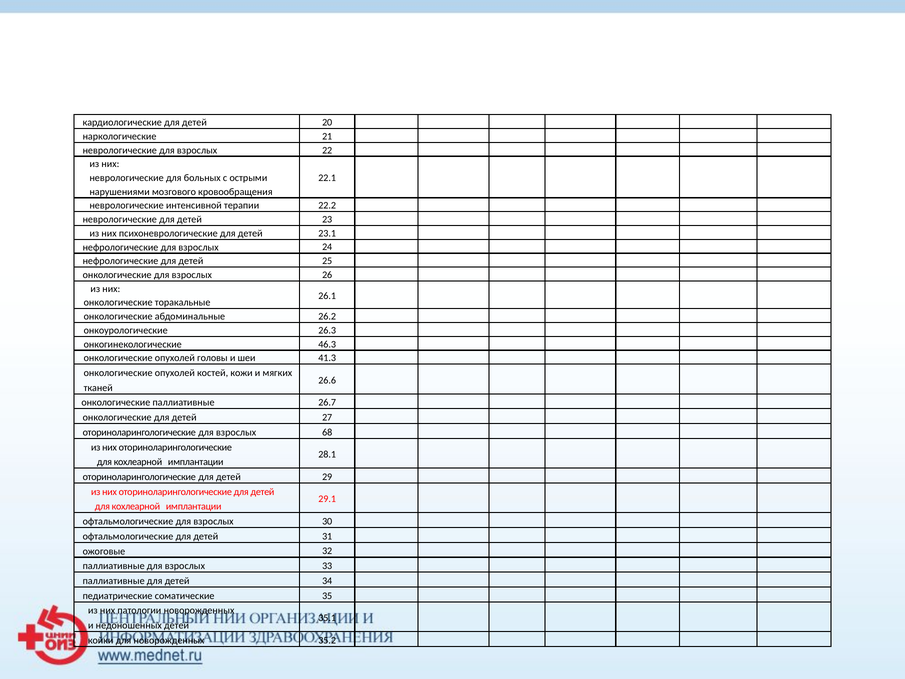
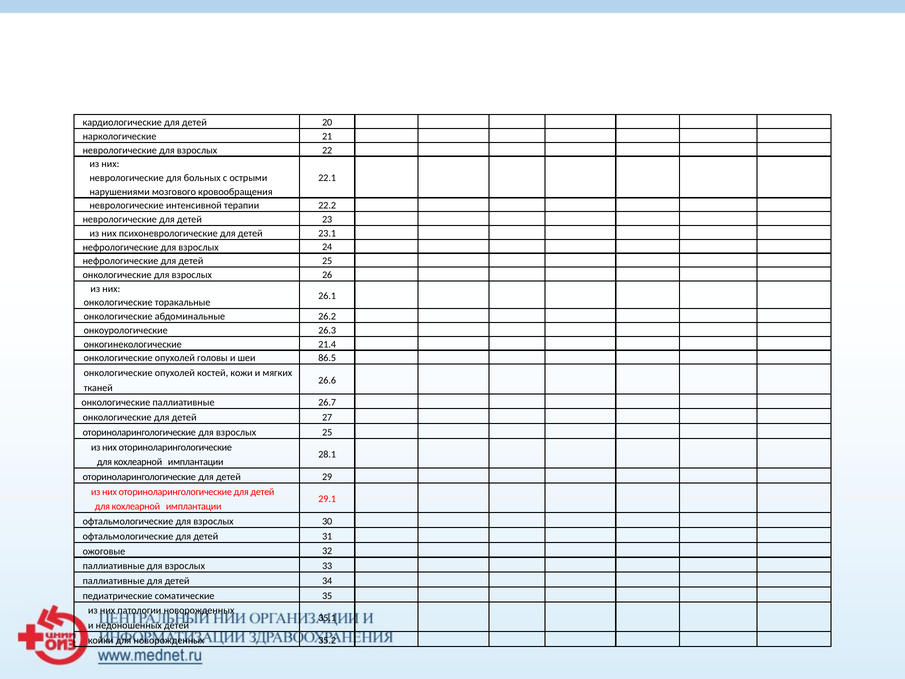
46.3: 46.3 -> 21.4
41.3: 41.3 -> 86.5
взрослых 68: 68 -> 25
